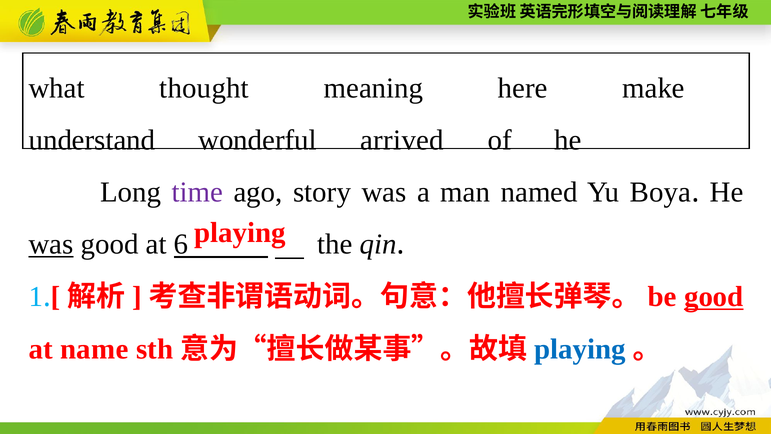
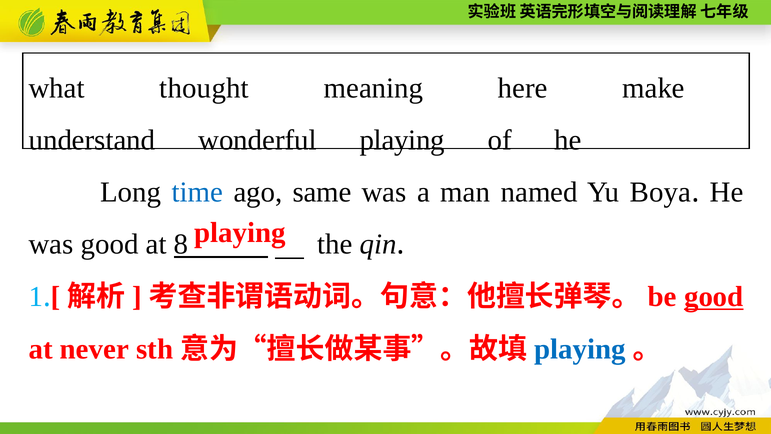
wonderful arrived: arrived -> playing
time colour: purple -> blue
story: story -> same
was at (51, 244) underline: present -> none
6: 6 -> 8
name: name -> never
